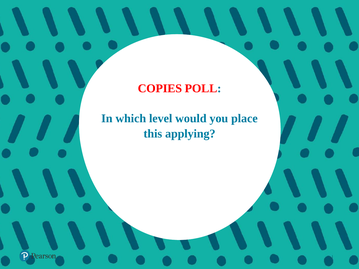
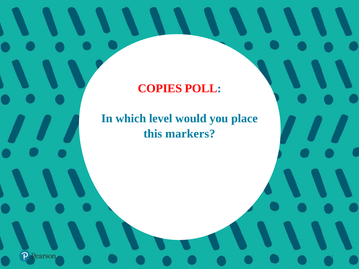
applying: applying -> markers
